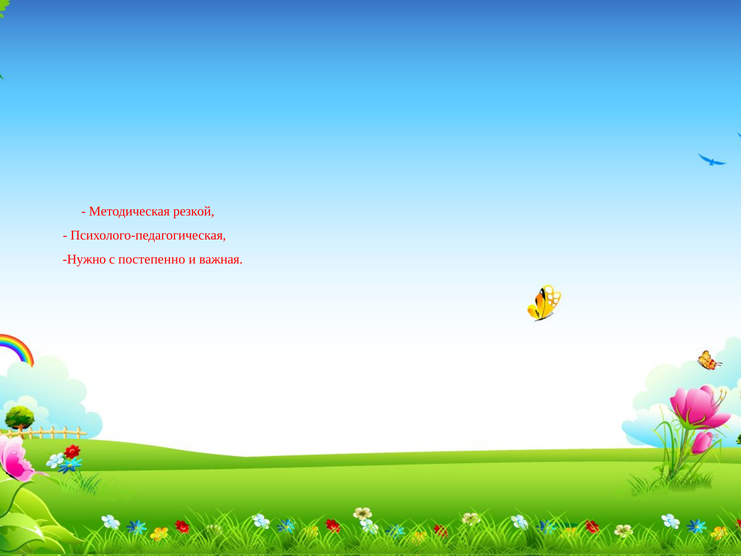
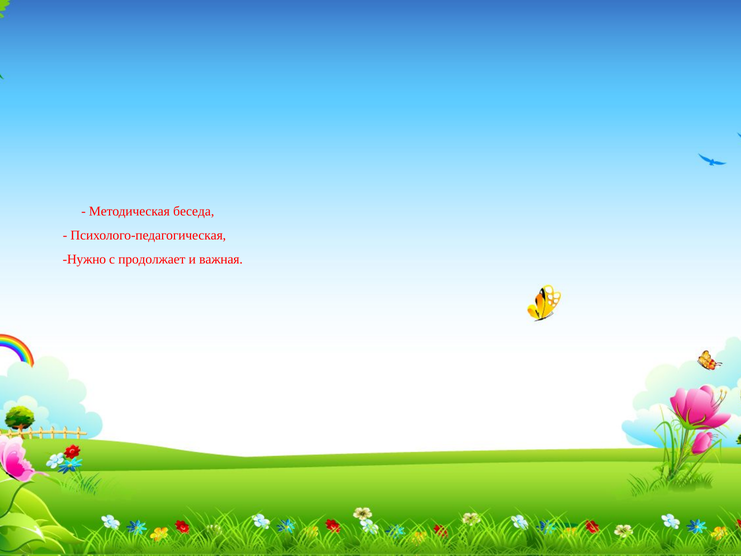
резкой: резкой -> беседа
постепенно: постепенно -> продолжает
